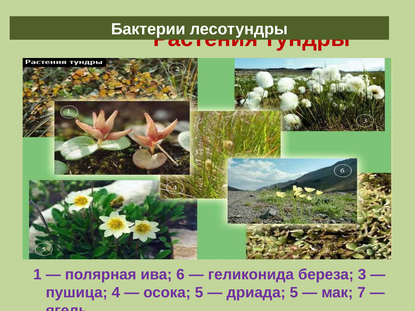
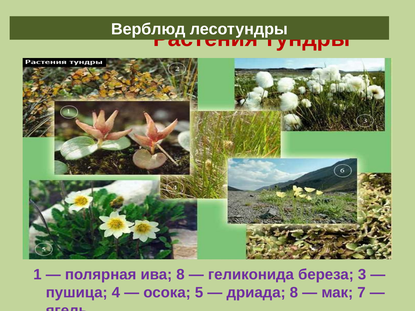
Бактерии: Бактерии -> Верблюд
ива 6: 6 -> 8
дриада 5: 5 -> 8
